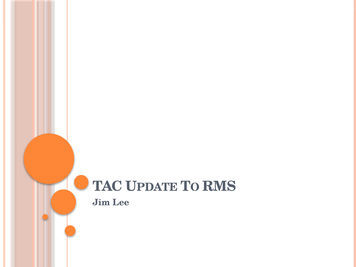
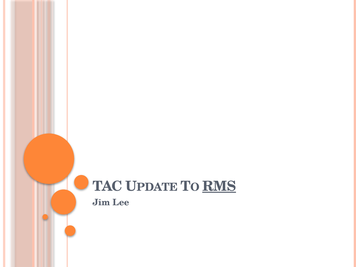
RMS underline: none -> present
